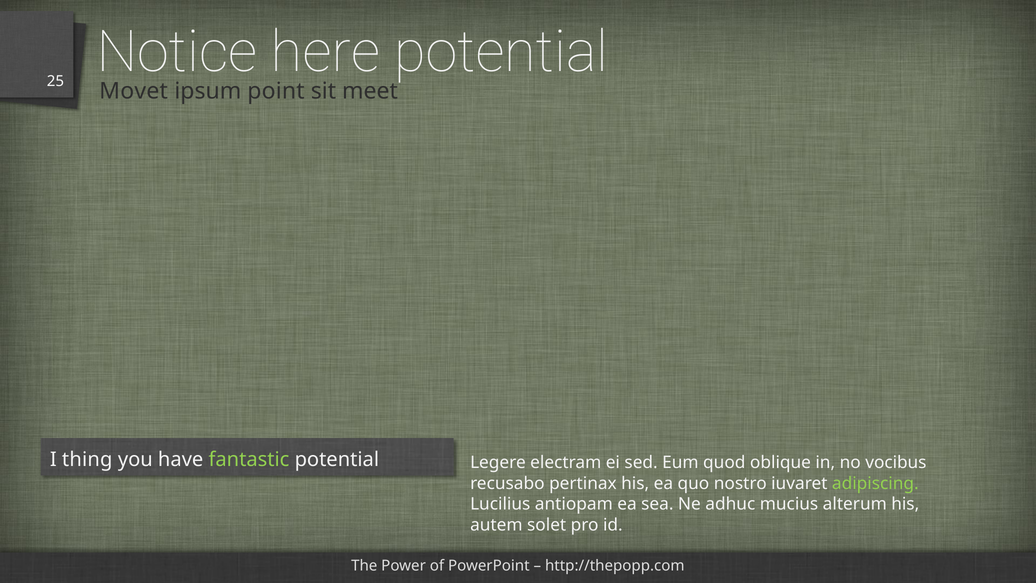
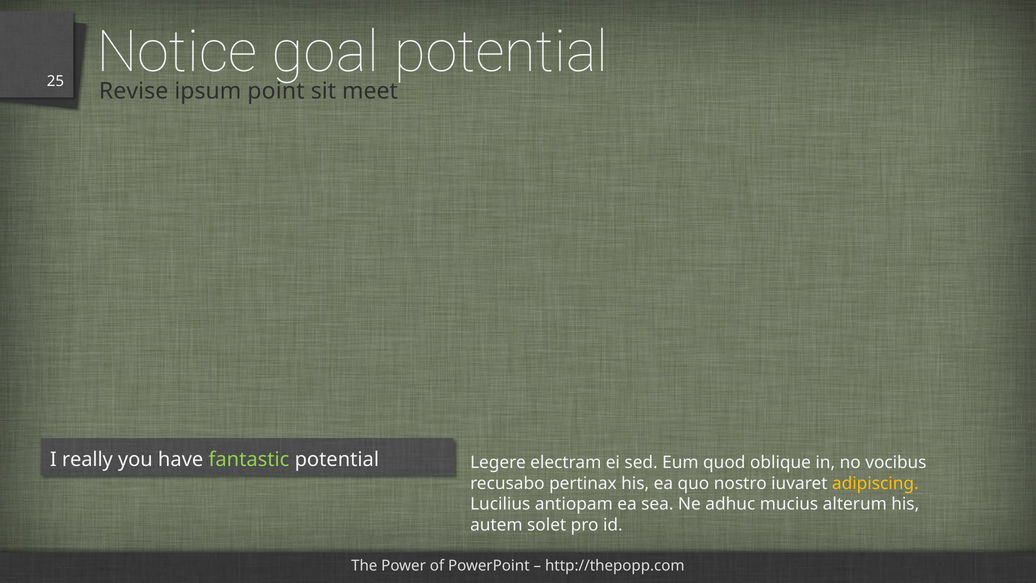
here: here -> goal
Movet: Movet -> Revise
thing: thing -> really
adipiscing colour: light green -> yellow
